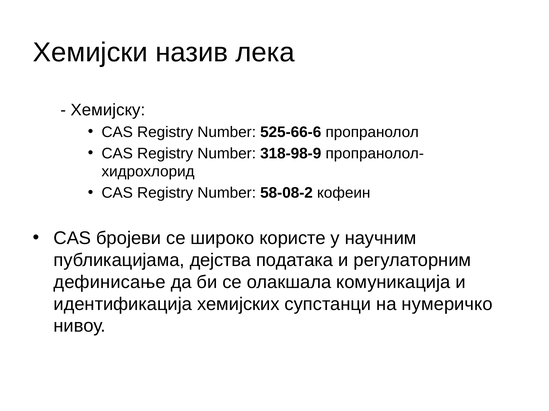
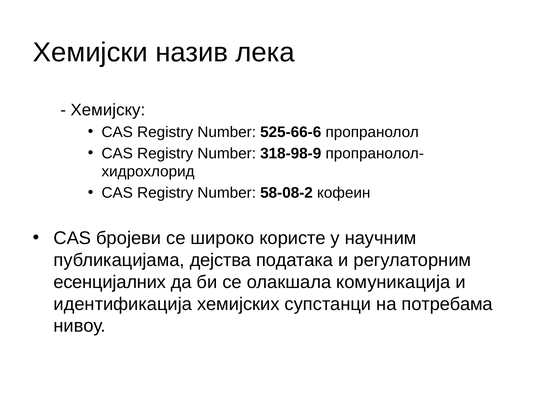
дефинисање: дефинисање -> есенцијалних
нумеричко: нумеричко -> потребама
